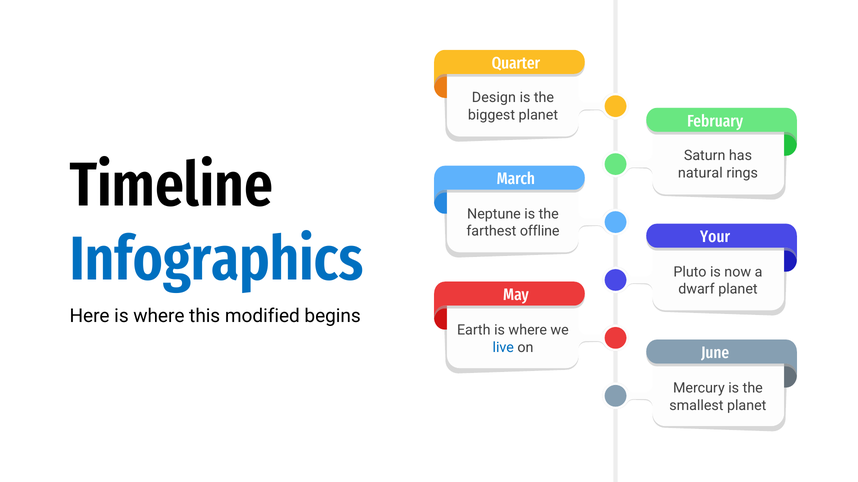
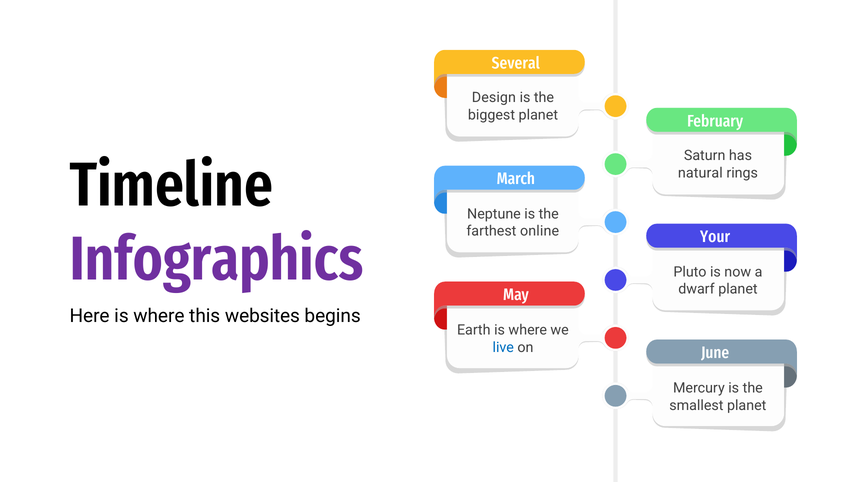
Quarter: Quarter -> Several
offline: offline -> online
Infographics colour: blue -> purple
modified: modified -> websites
